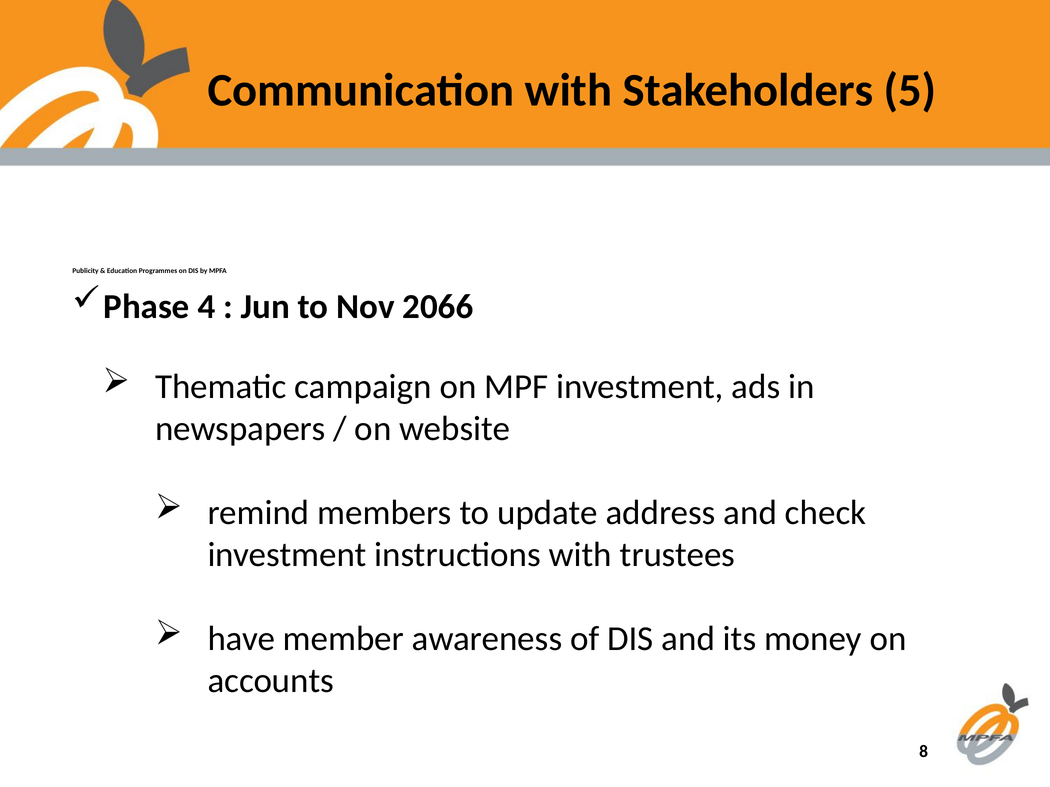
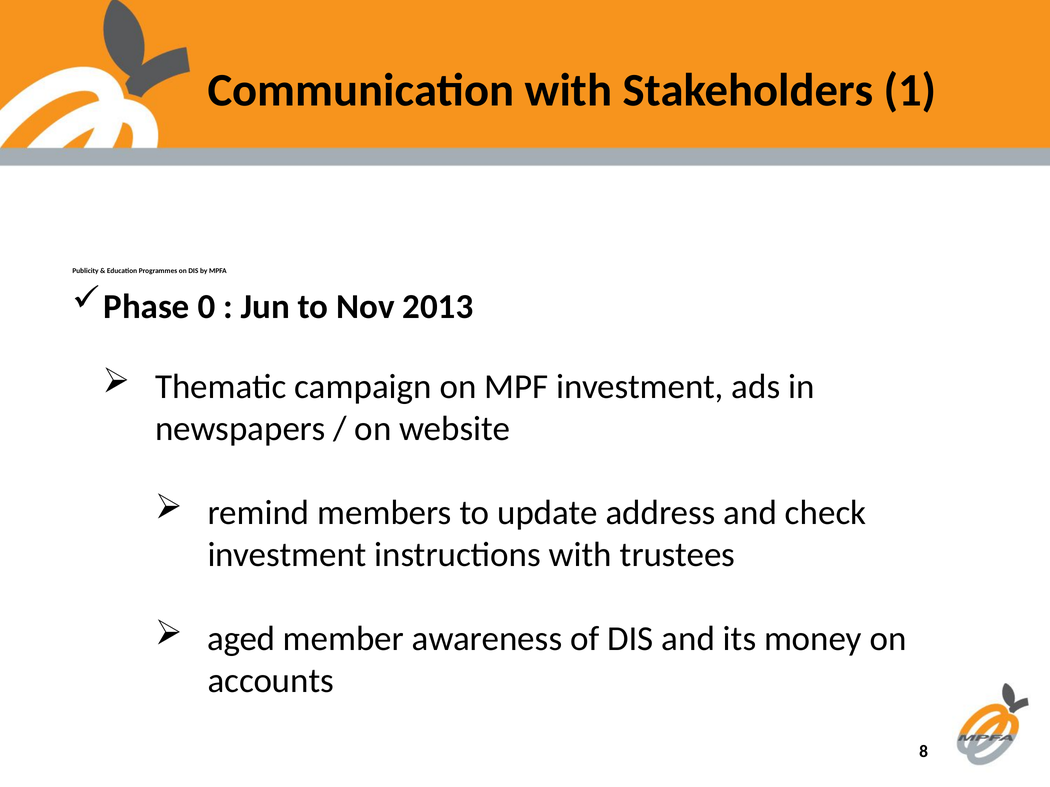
5: 5 -> 1
4: 4 -> 0
2066: 2066 -> 2013
have: have -> aged
